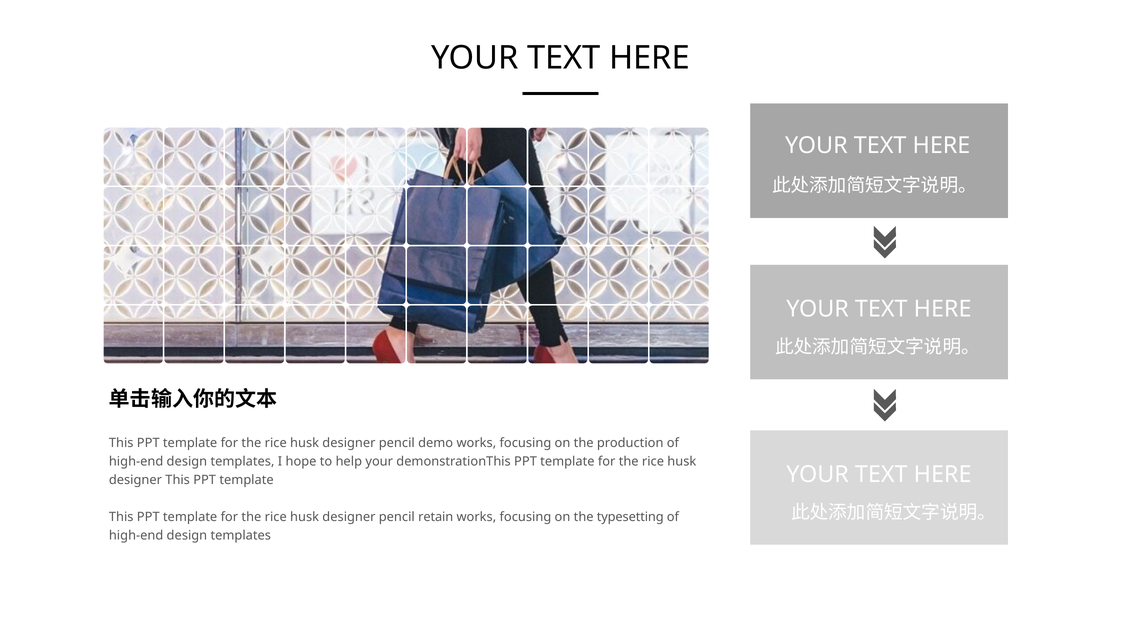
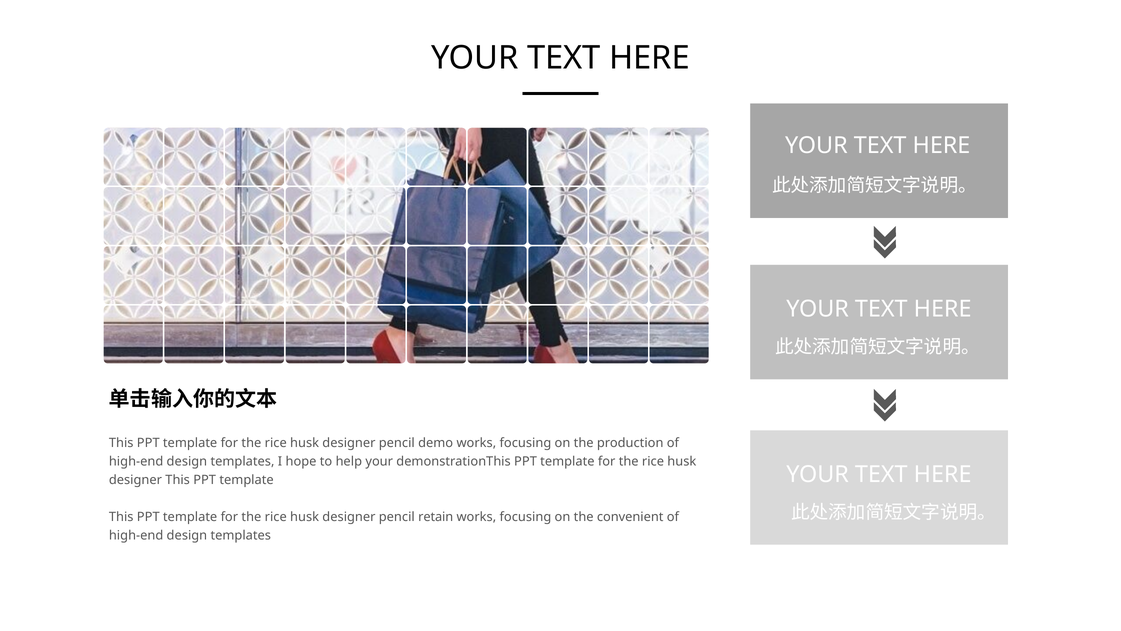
typesetting: typesetting -> convenient
